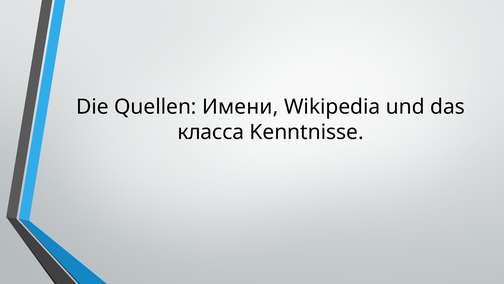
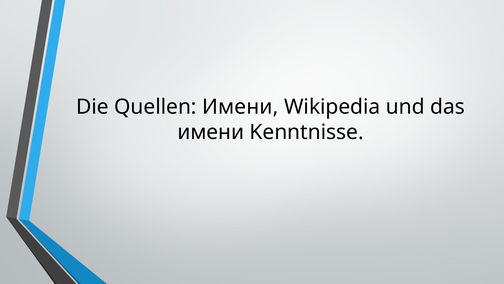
класса at (211, 132): класса -> имени
